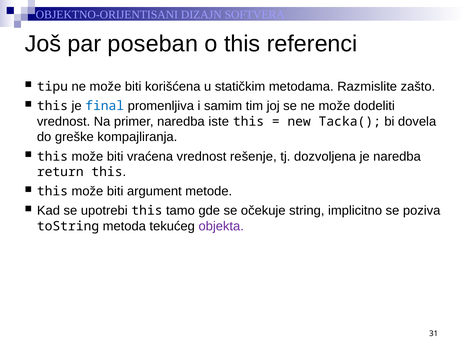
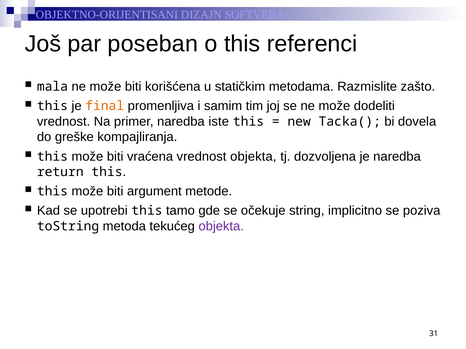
tipu: tipu -> mala
final colour: blue -> orange
vrednost rešenje: rešenje -> objekta
